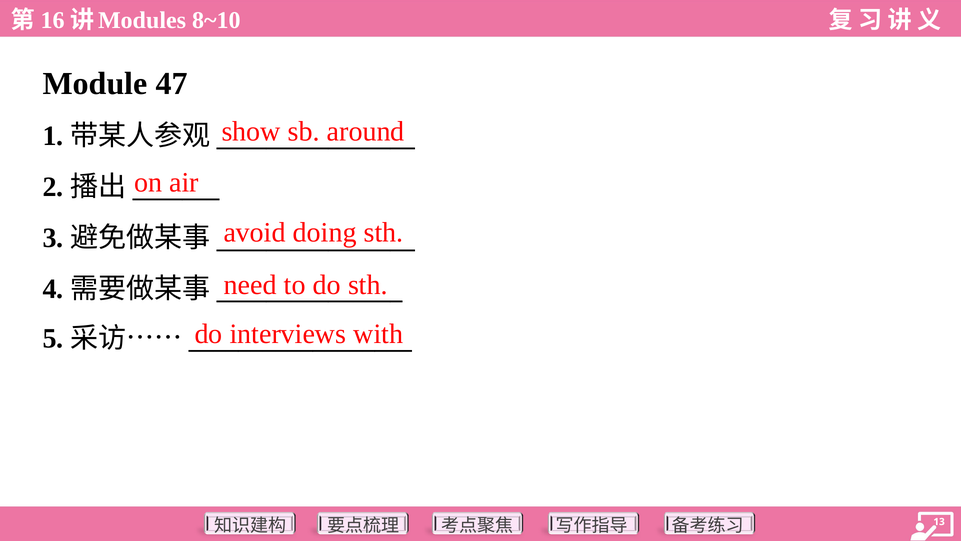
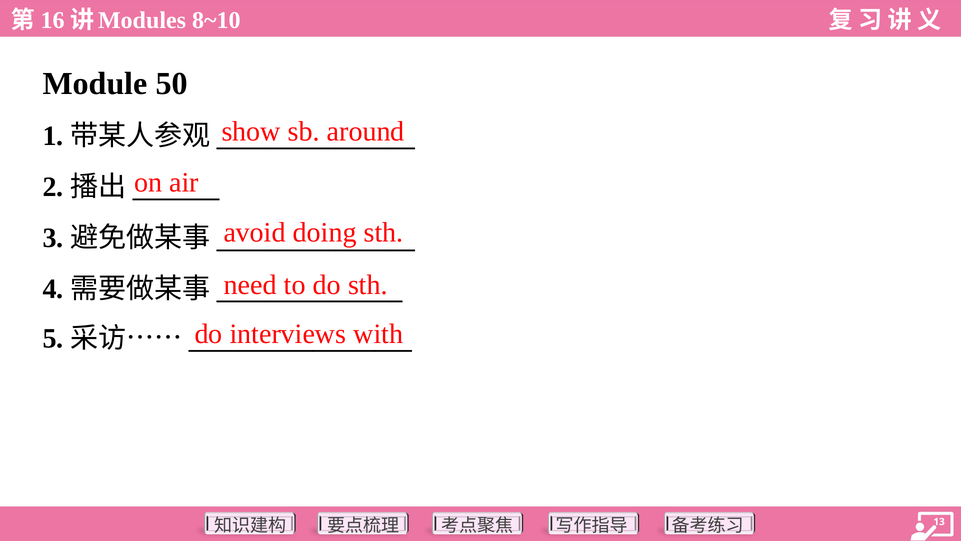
47: 47 -> 50
